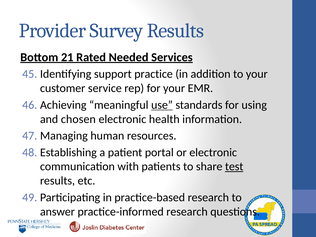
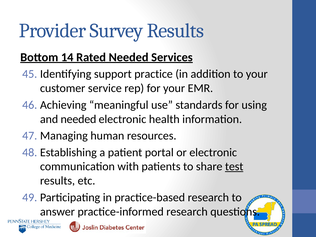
21: 21 -> 14
use underline: present -> none
and chosen: chosen -> needed
